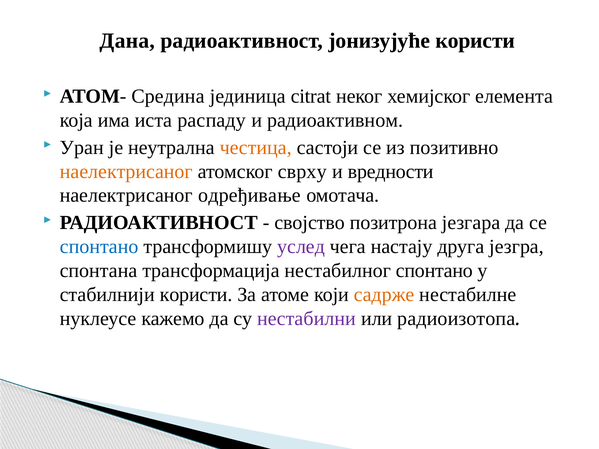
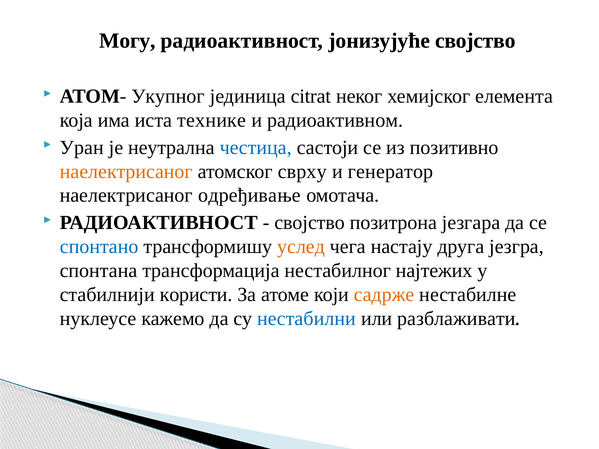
Дана: Дана -> Могу
јонизујуће користи: користи -> својство
Средина: Средина -> Укупног
распаду: распаду -> технике
честица colour: orange -> blue
вредности: вредности -> генератор
услед colour: purple -> orange
нестабилног спонтано: спонтано -> најтежих
нестабилни colour: purple -> blue
радиоизотопа: радиоизотопа -> разблаживати
